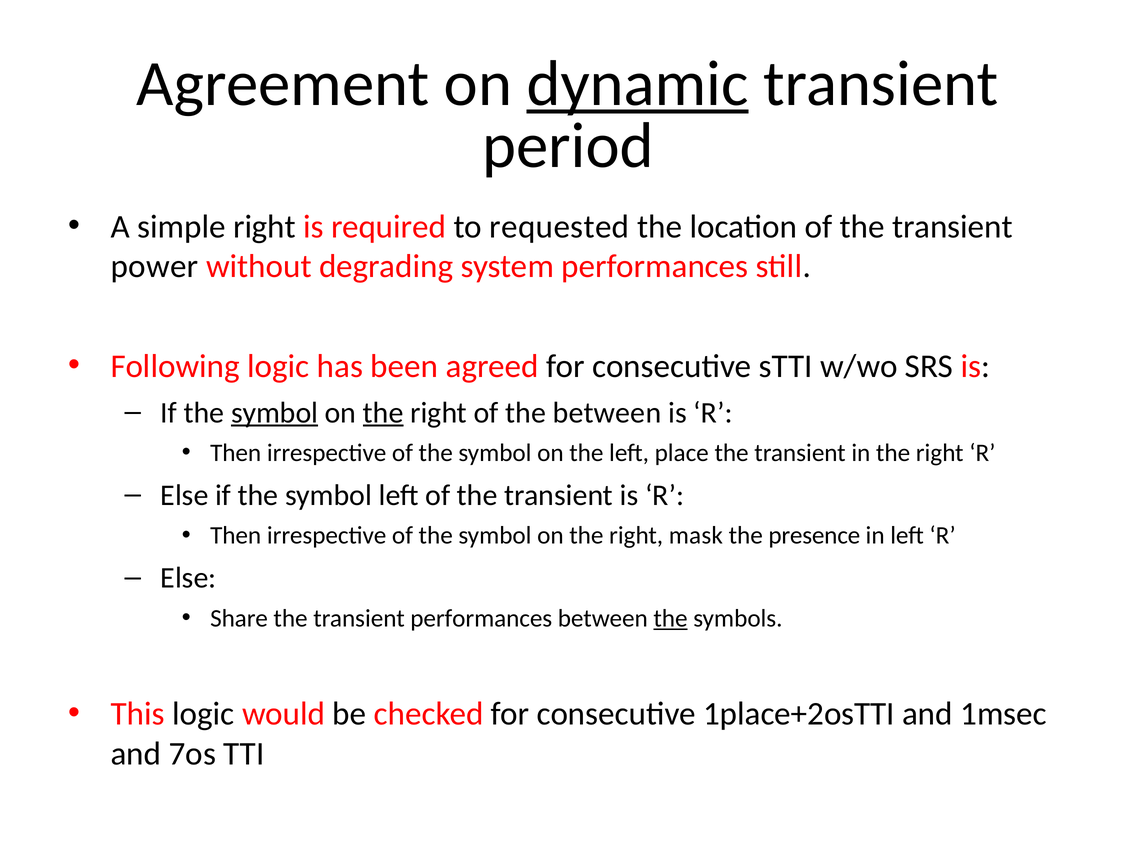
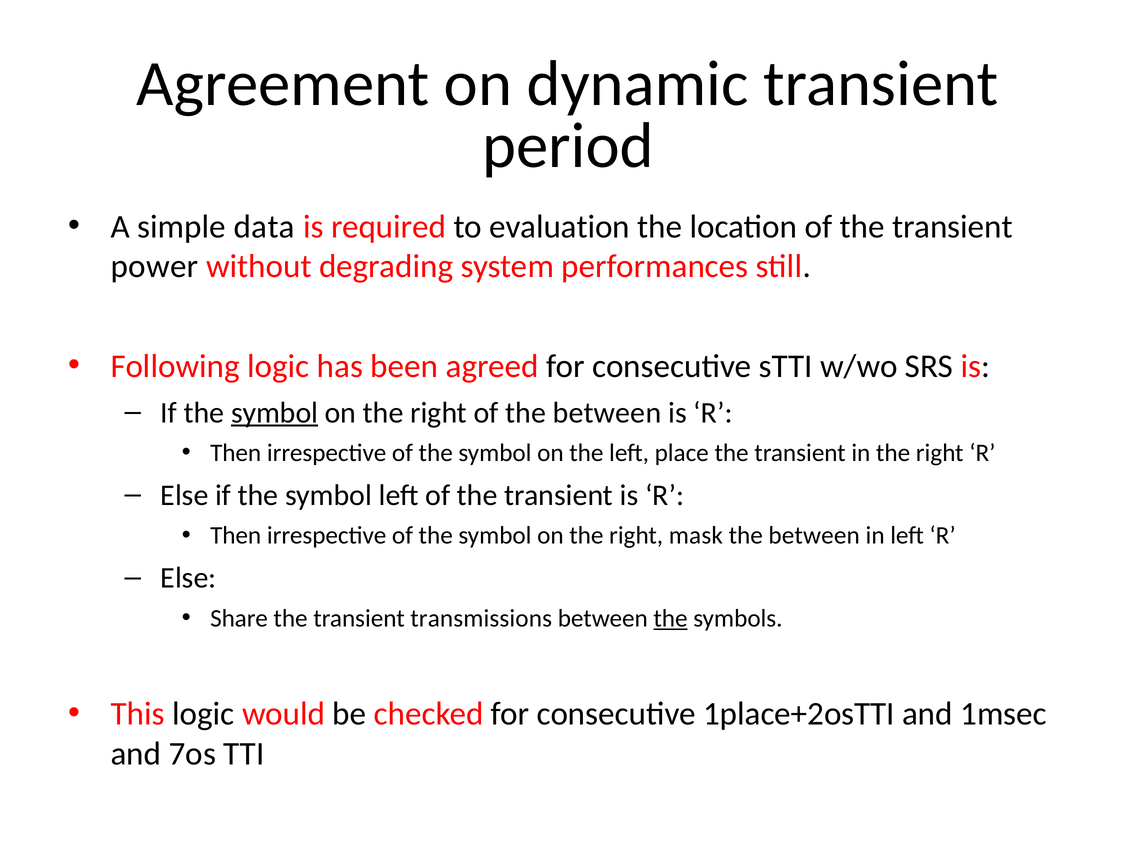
dynamic underline: present -> none
simple right: right -> data
requested: requested -> evaluation
the at (383, 413) underline: present -> none
presence at (814, 536): presence -> between
transient performances: performances -> transmissions
